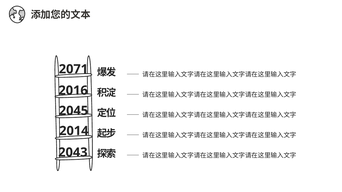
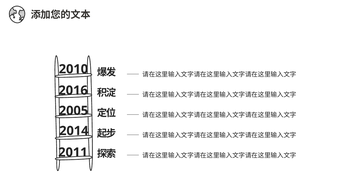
2071: 2071 -> 2010
2045: 2045 -> 2005
2043: 2043 -> 2011
